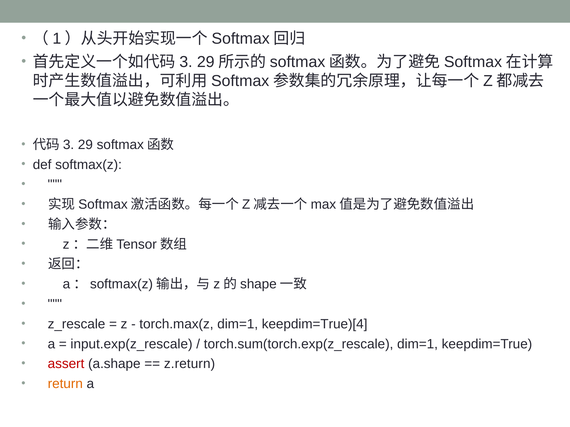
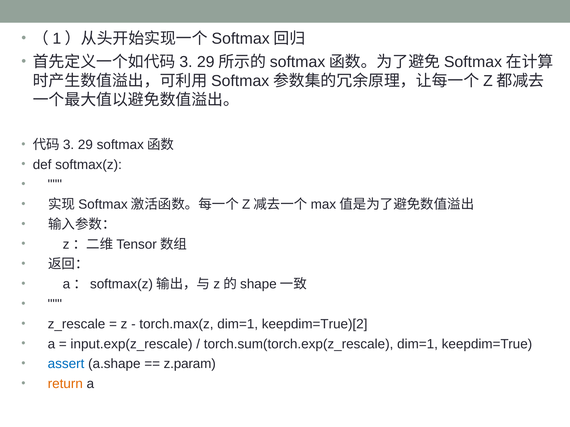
keepdim=True)[4: keepdim=True)[4 -> keepdim=True)[2
assert colour: red -> blue
z.return: z.return -> z.param
